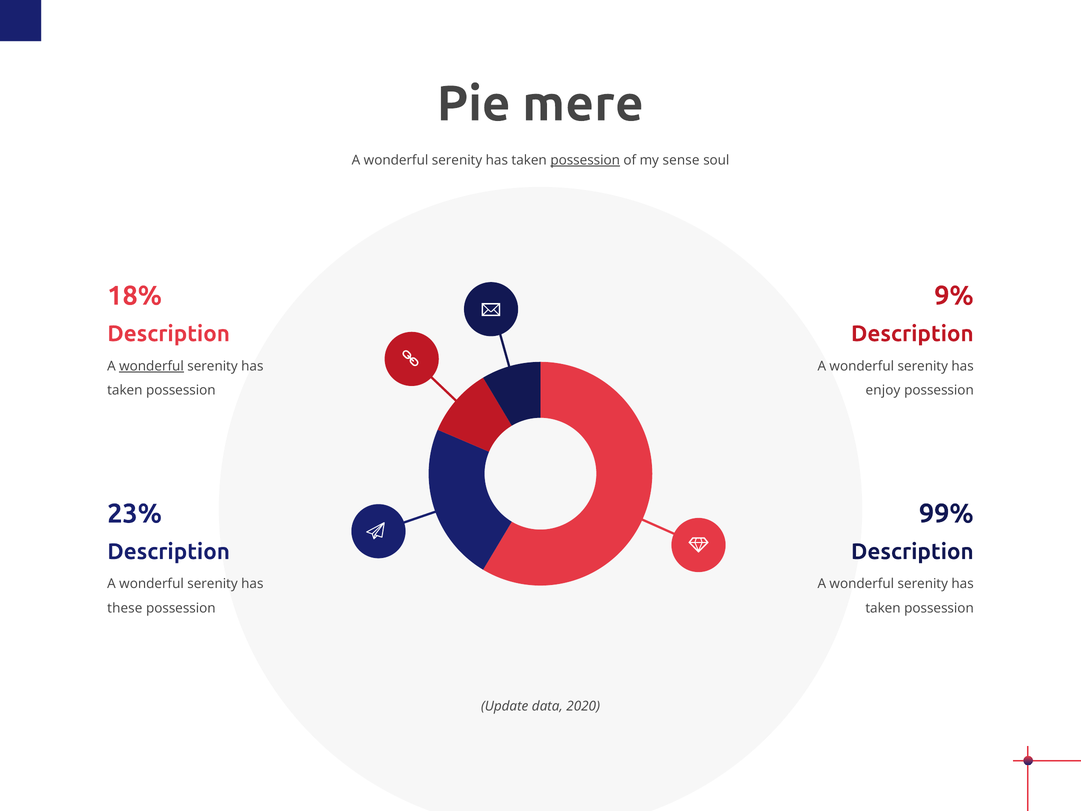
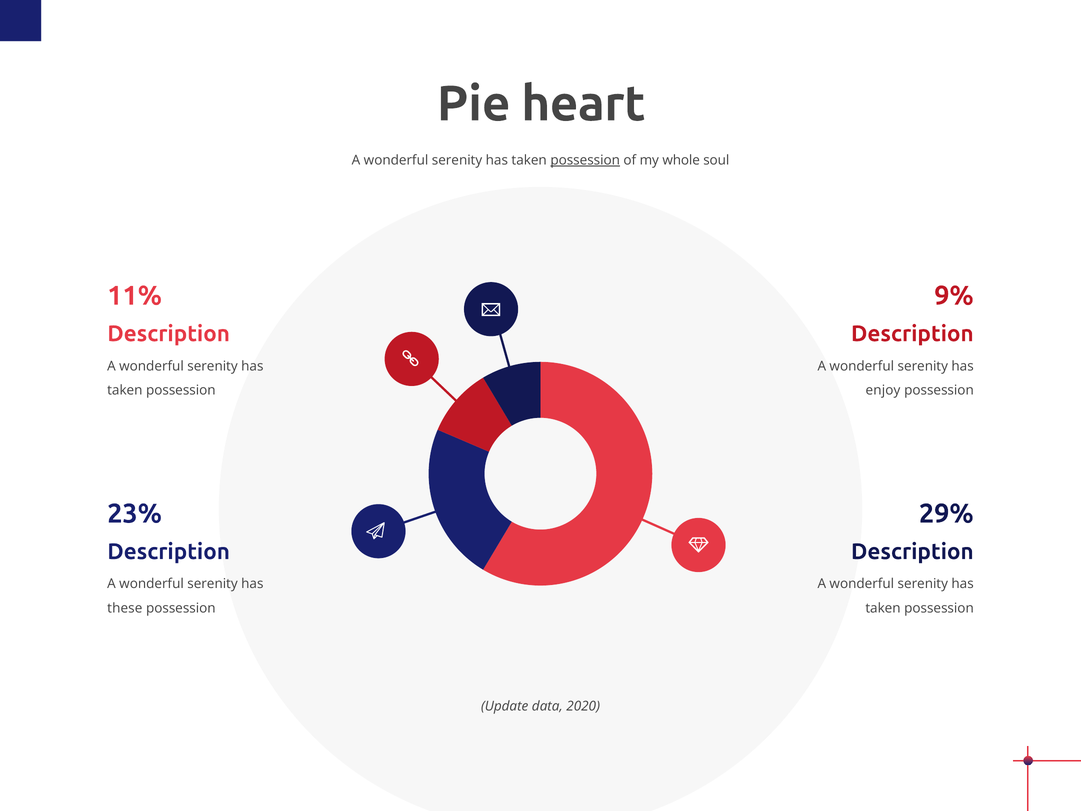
mere: mere -> heart
sense: sense -> whole
18%: 18% -> 11%
wonderful at (151, 366) underline: present -> none
99%: 99% -> 29%
